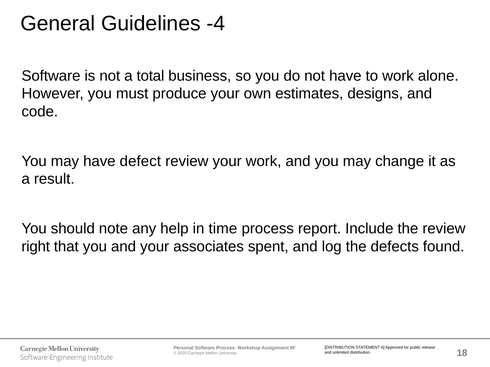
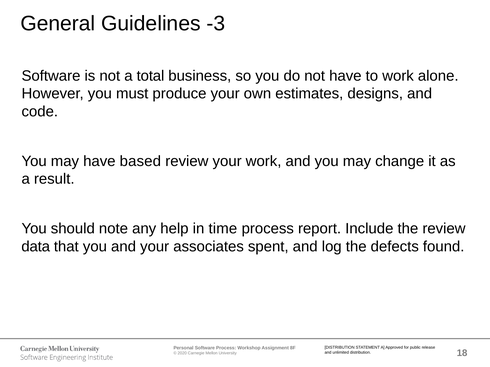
-4: -4 -> -3
defect: defect -> based
right: right -> data
